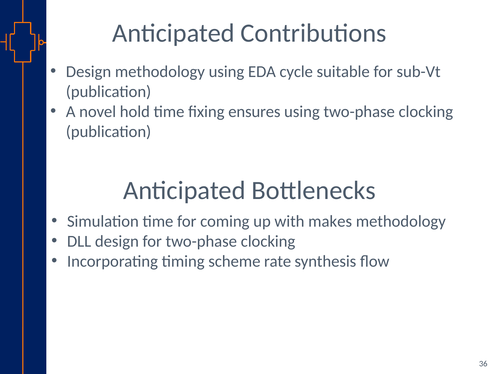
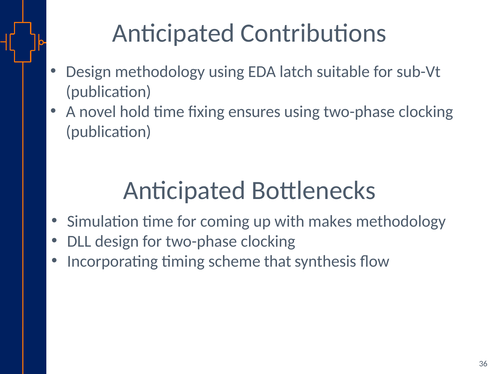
cycle: cycle -> latch
rate: rate -> that
